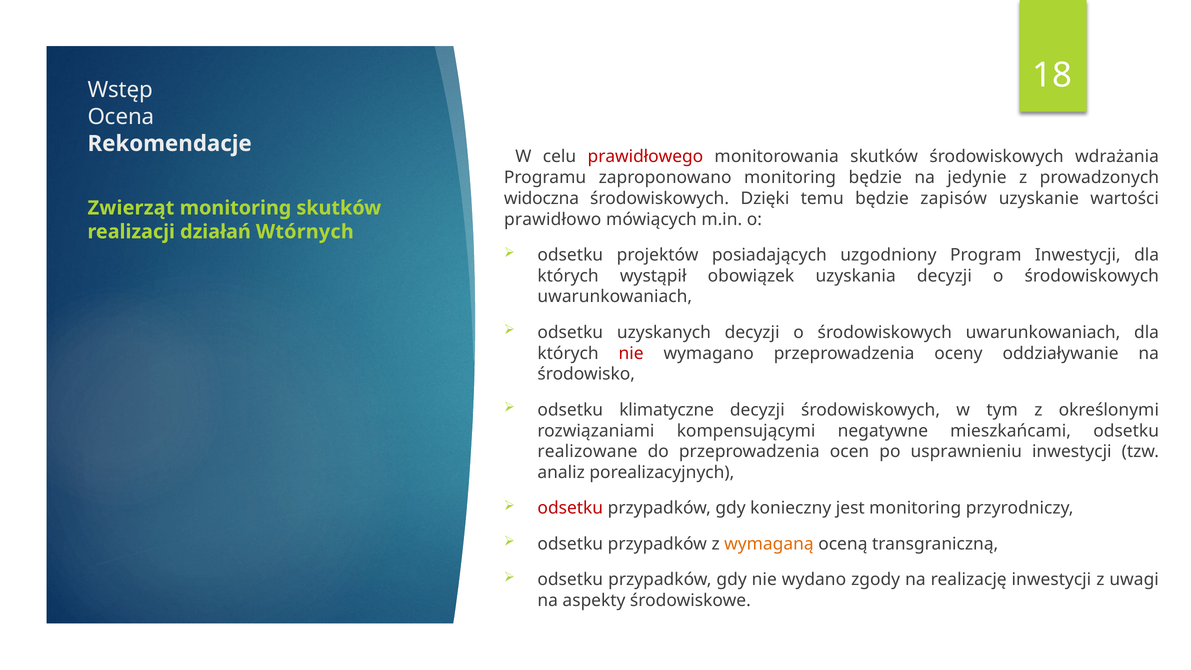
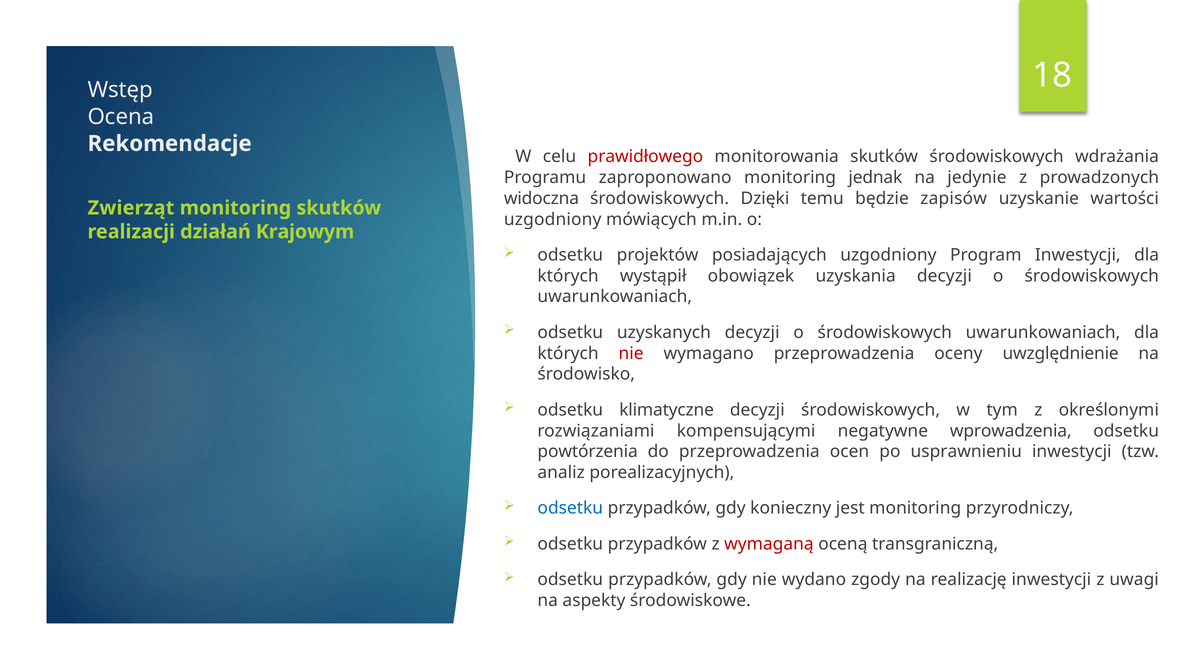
monitoring będzie: będzie -> jednak
prawidłowo at (553, 219): prawidłowo -> uzgodniony
Wtórnych: Wtórnych -> Krajowym
oddziaływanie: oddziaływanie -> uwzględnienie
mieszkańcami: mieszkańcami -> wprowadzenia
realizowane: realizowane -> powtórzenia
odsetku at (570, 508) colour: red -> blue
wymaganą colour: orange -> red
